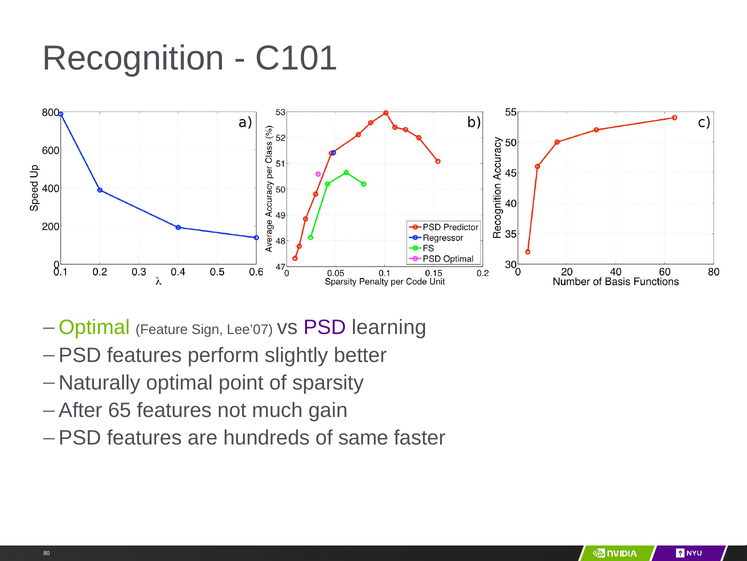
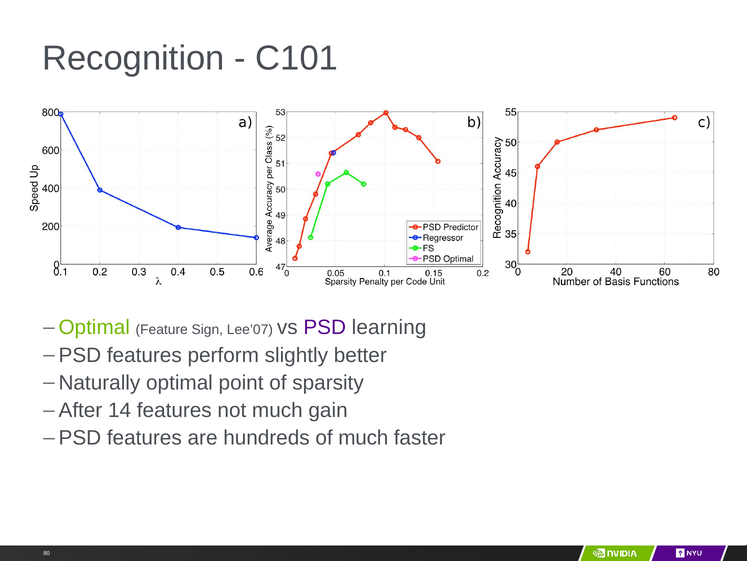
65: 65 -> 14
of same: same -> much
